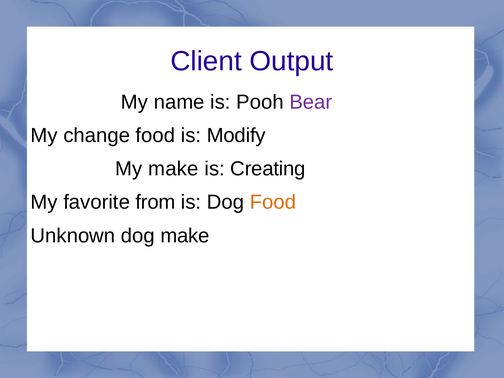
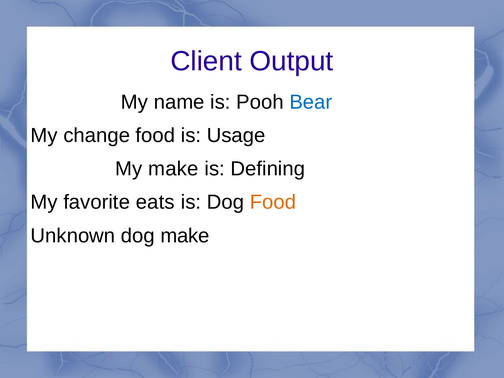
Bear colour: purple -> blue
Modify: Modify -> Usage
Creating: Creating -> Defining
from: from -> eats
